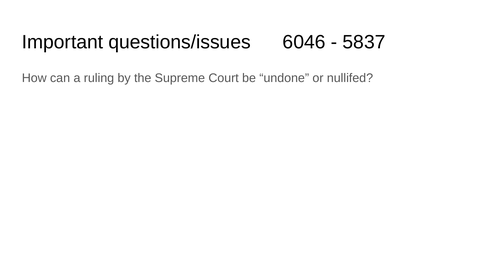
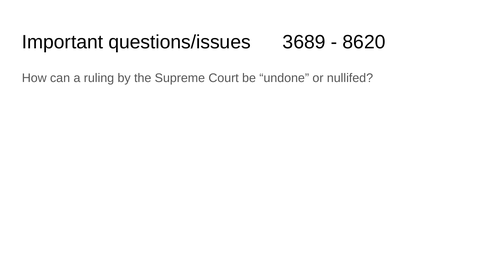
6046: 6046 -> 3689
5837: 5837 -> 8620
